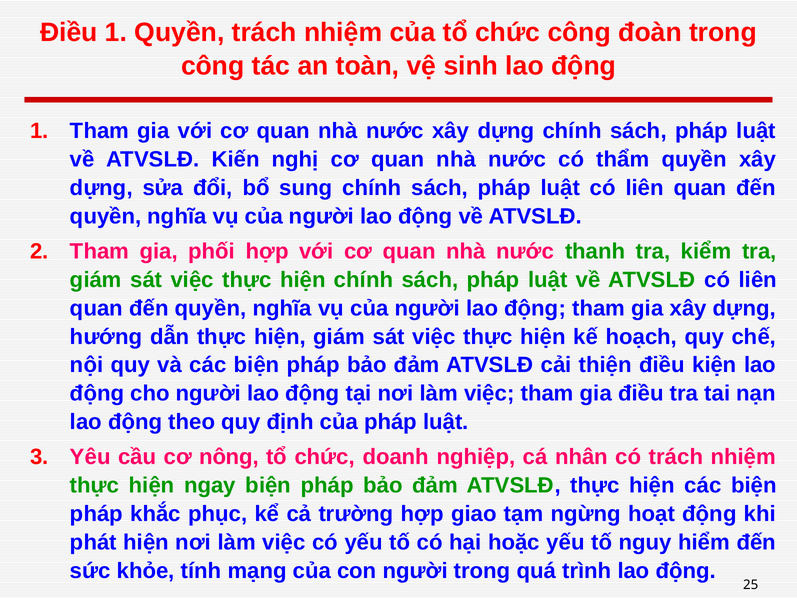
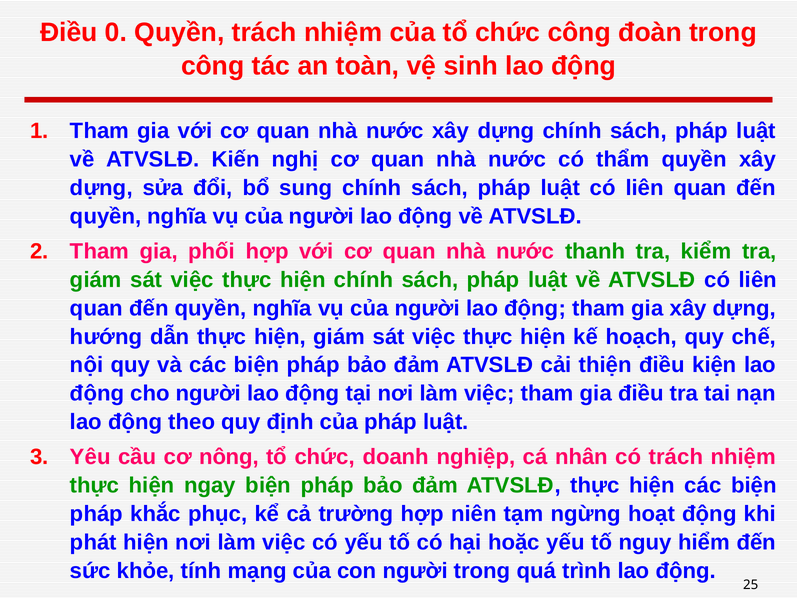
Điều 1: 1 -> 0
giao: giao -> niên
